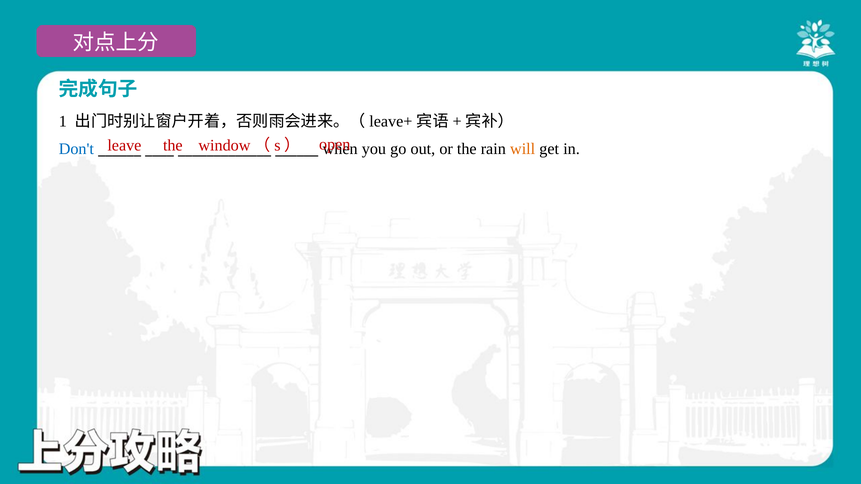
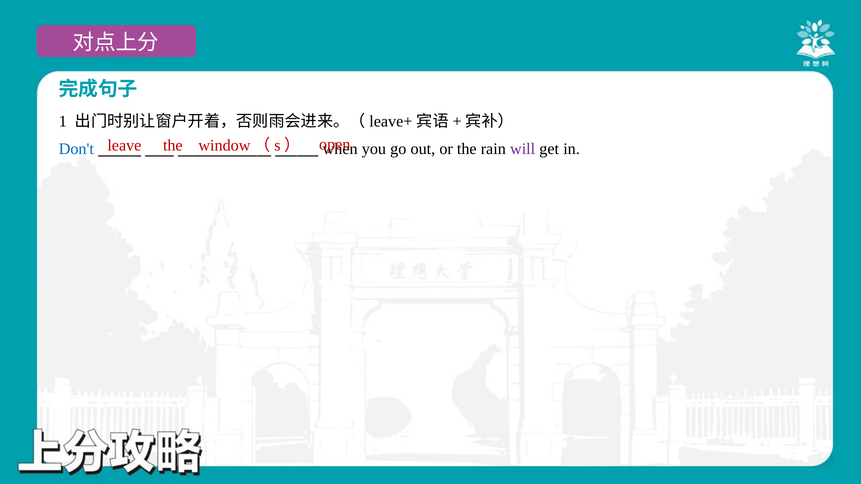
will colour: orange -> purple
